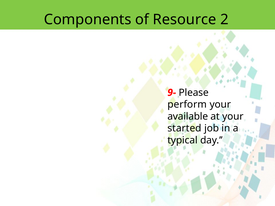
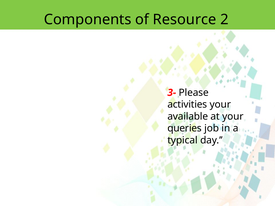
9-: 9- -> 3-
perform: perform -> activities
started: started -> queries
